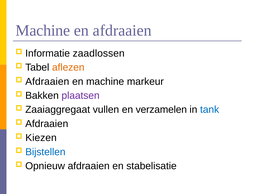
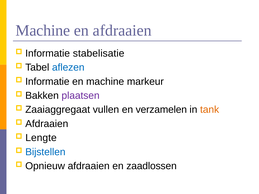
zaadlossen: zaadlossen -> stabelisatie
aflezen colour: orange -> blue
Afdraaien at (47, 82): Afdraaien -> Informatie
tank colour: blue -> orange
Kiezen: Kiezen -> Lengte
stabelisatie: stabelisatie -> zaadlossen
